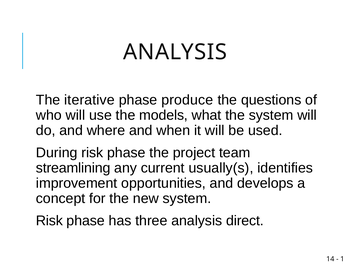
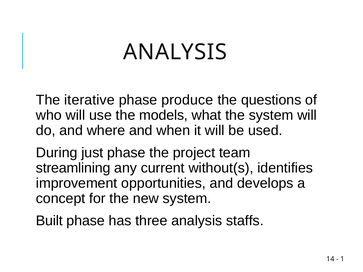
During risk: risk -> just
usually(s: usually(s -> without(s
Risk at (49, 221): Risk -> Built
direct: direct -> staffs
